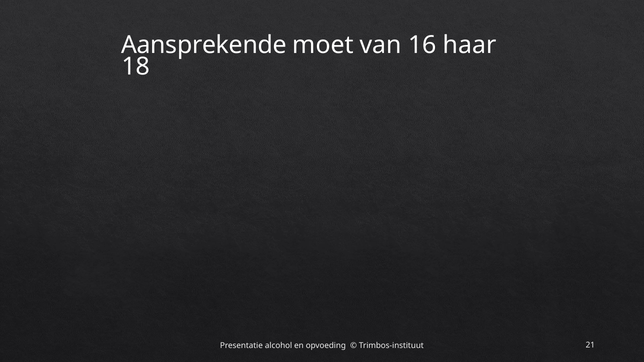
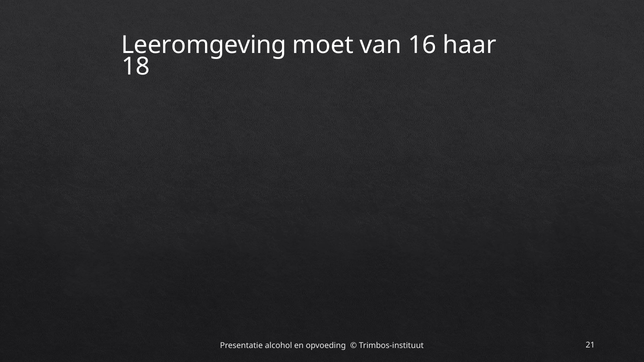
Aansprekende: Aansprekende -> Leeromgeving
